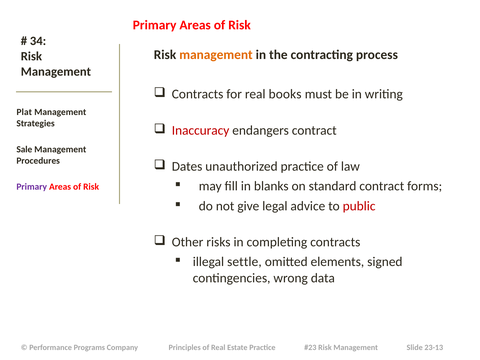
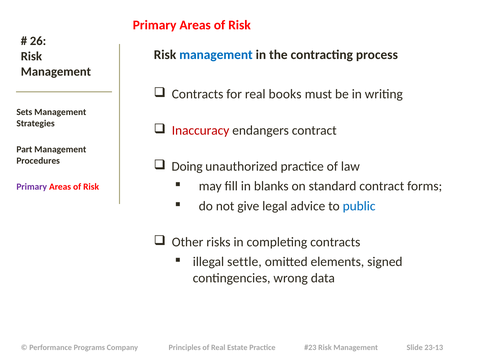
34: 34 -> 26
management at (216, 55) colour: orange -> blue
Plat: Plat -> Sets
Sale: Sale -> Part
Dates: Dates -> Doing
public colour: red -> blue
